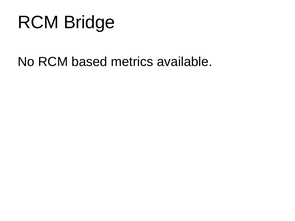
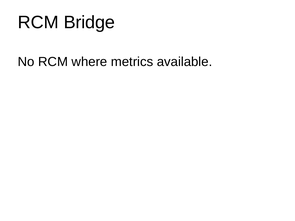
based: based -> where
